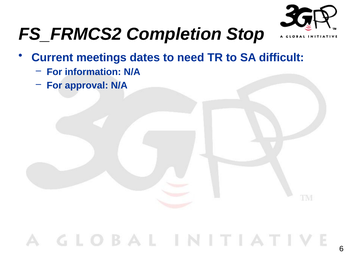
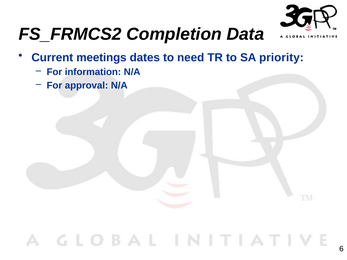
Stop: Stop -> Data
difficult: difficult -> priority
